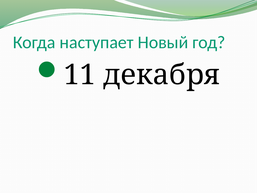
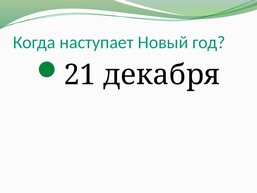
11: 11 -> 21
